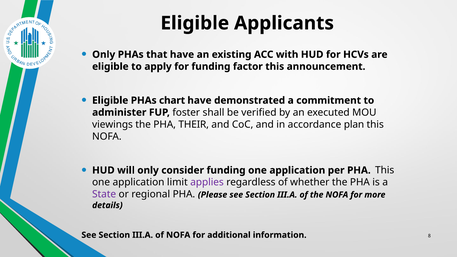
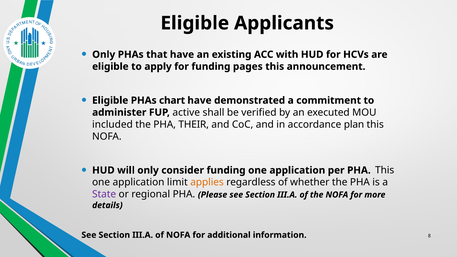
factor: factor -> pages
foster: foster -> active
viewings: viewings -> included
applies colour: purple -> orange
